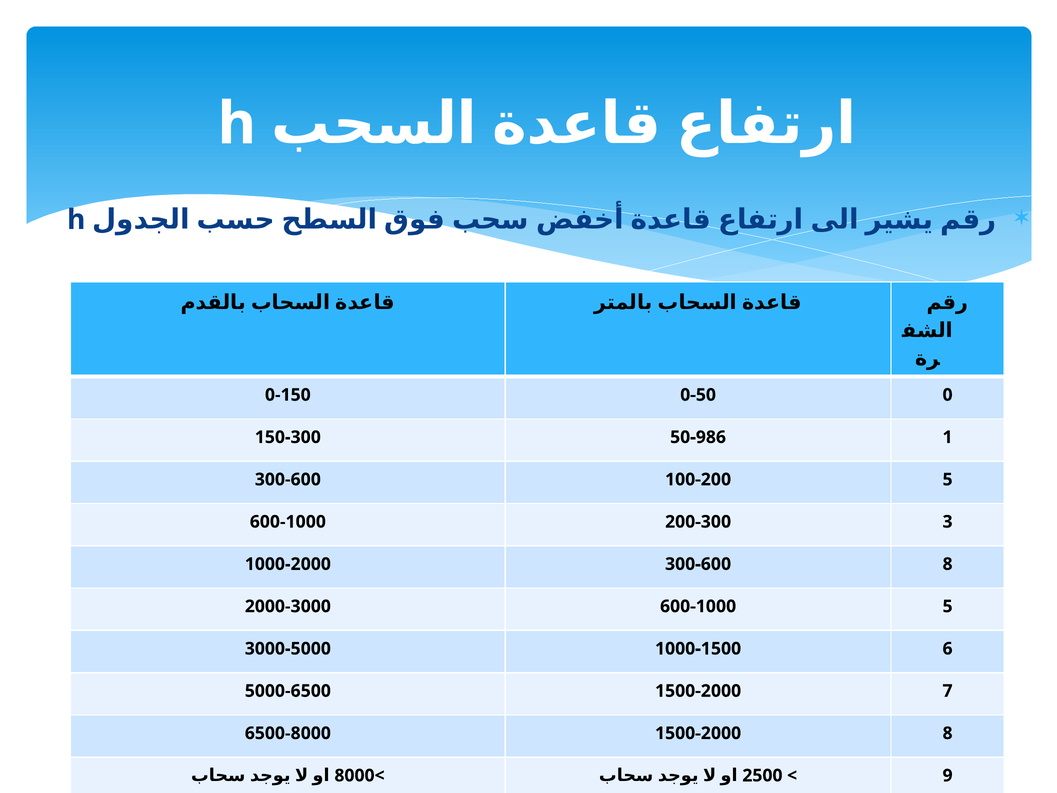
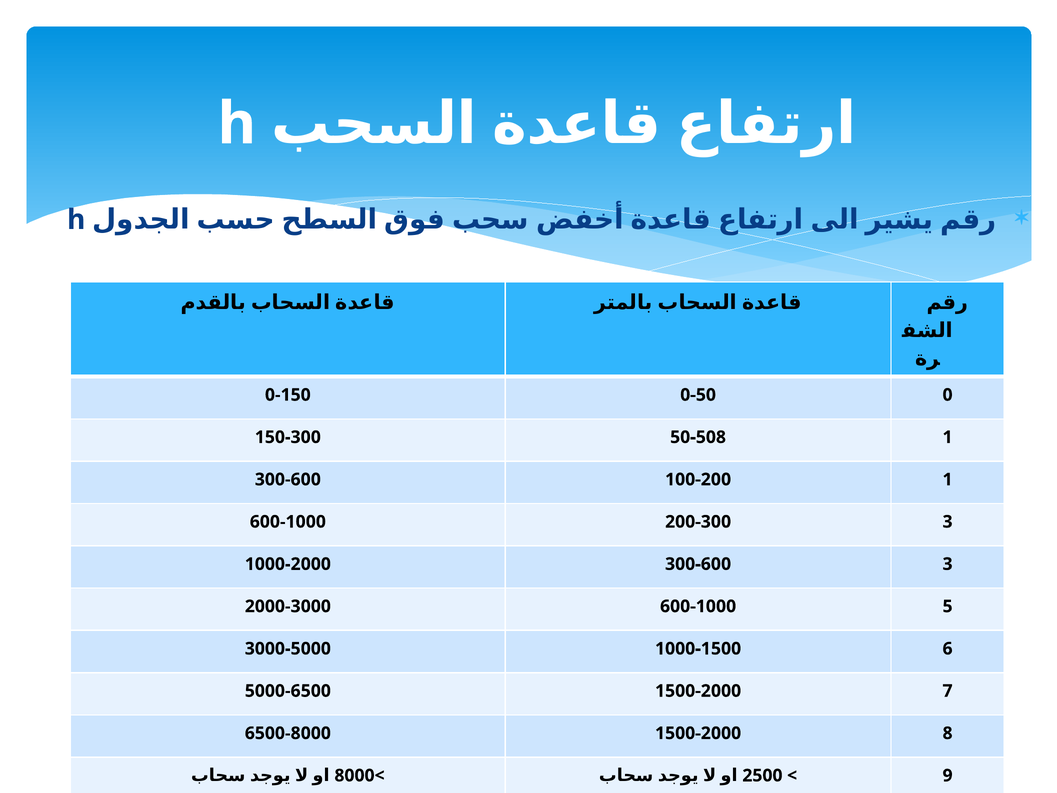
50-986: 50-986 -> 50-508
100-200 5: 5 -> 1
300-600 8: 8 -> 3
